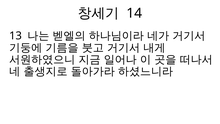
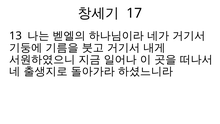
14: 14 -> 17
